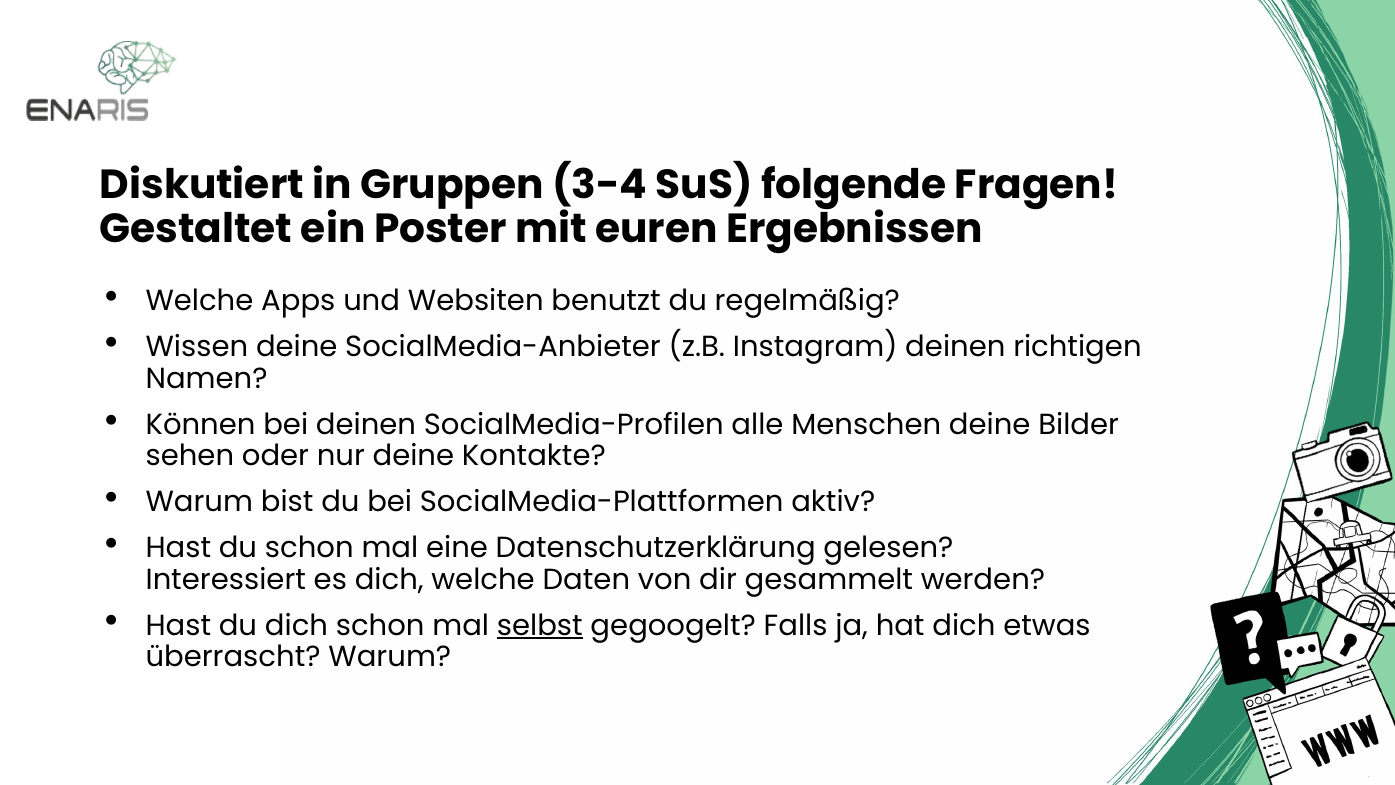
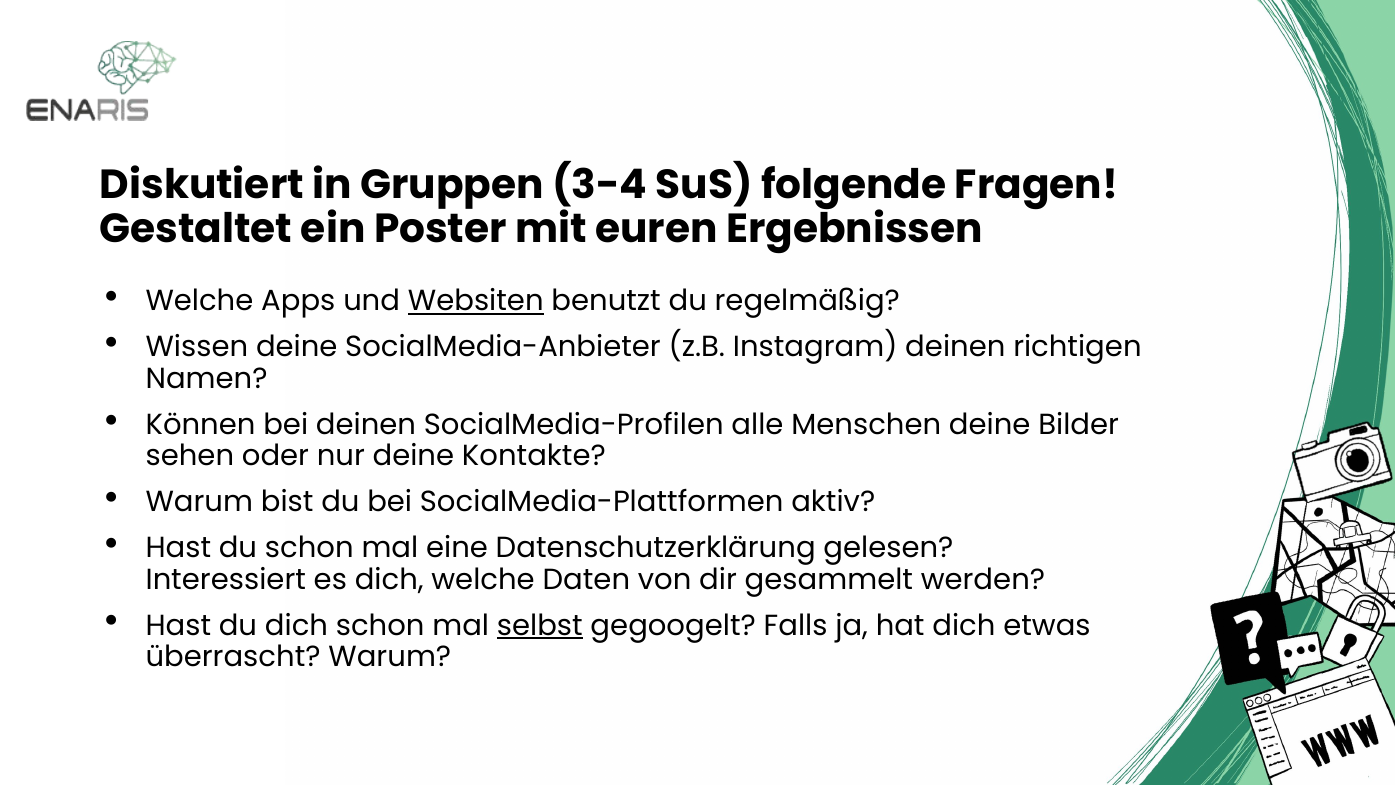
Websiten underline: none -> present
